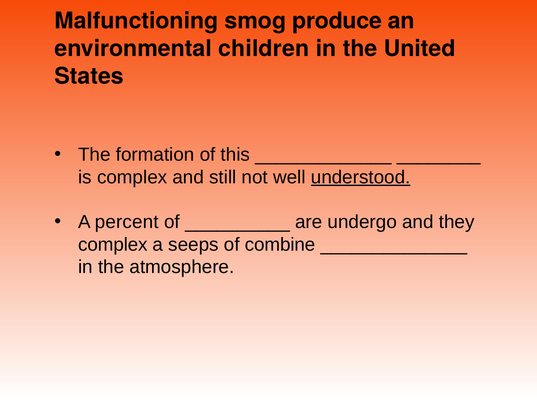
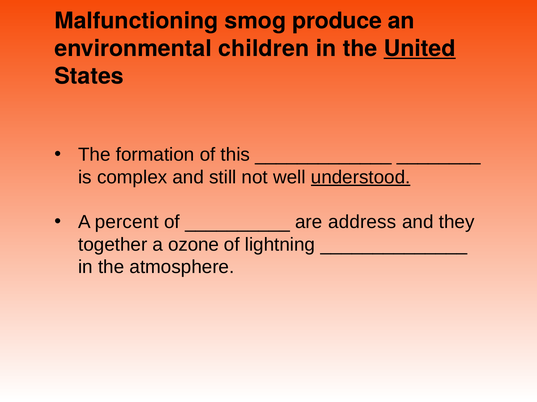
United underline: none -> present
undergo: undergo -> address
complex at (113, 245): complex -> together
seeps: seeps -> ozone
combine: combine -> lightning
